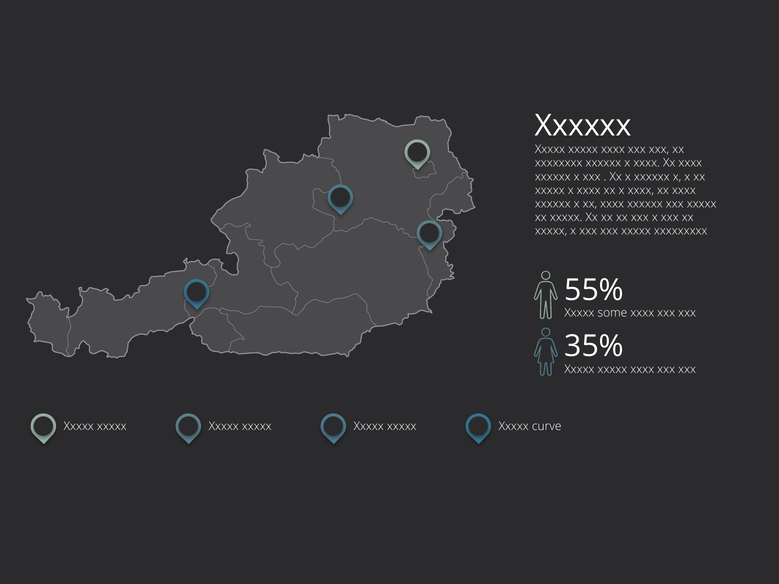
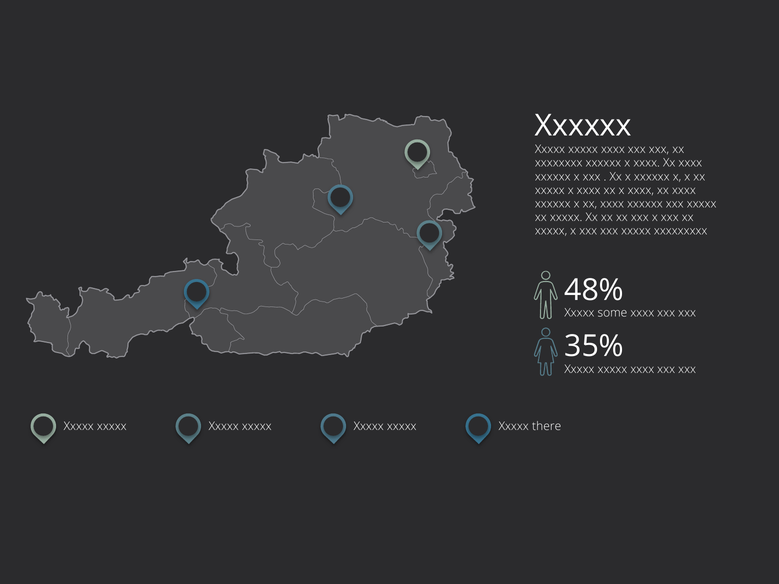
55%: 55% -> 48%
curve: curve -> there
